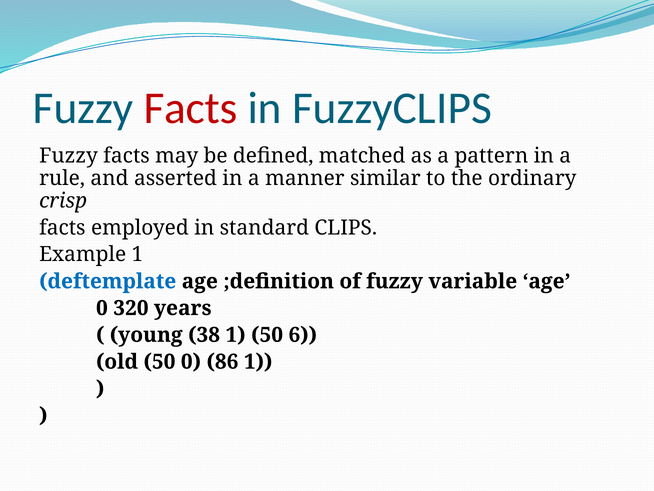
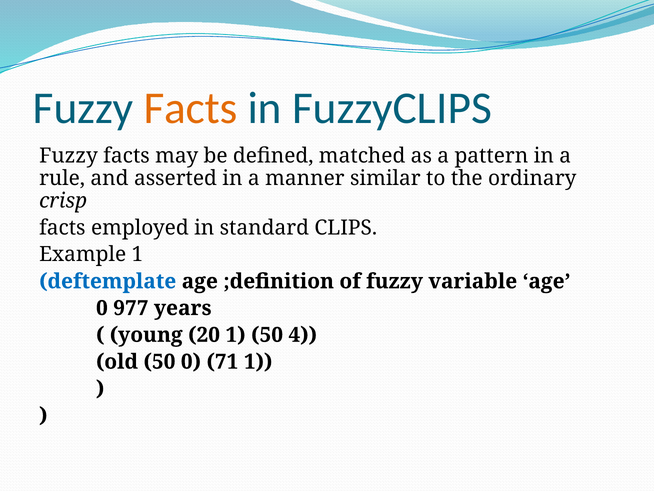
Facts at (191, 108) colour: red -> orange
320: 320 -> 977
38: 38 -> 20
6: 6 -> 4
86: 86 -> 71
